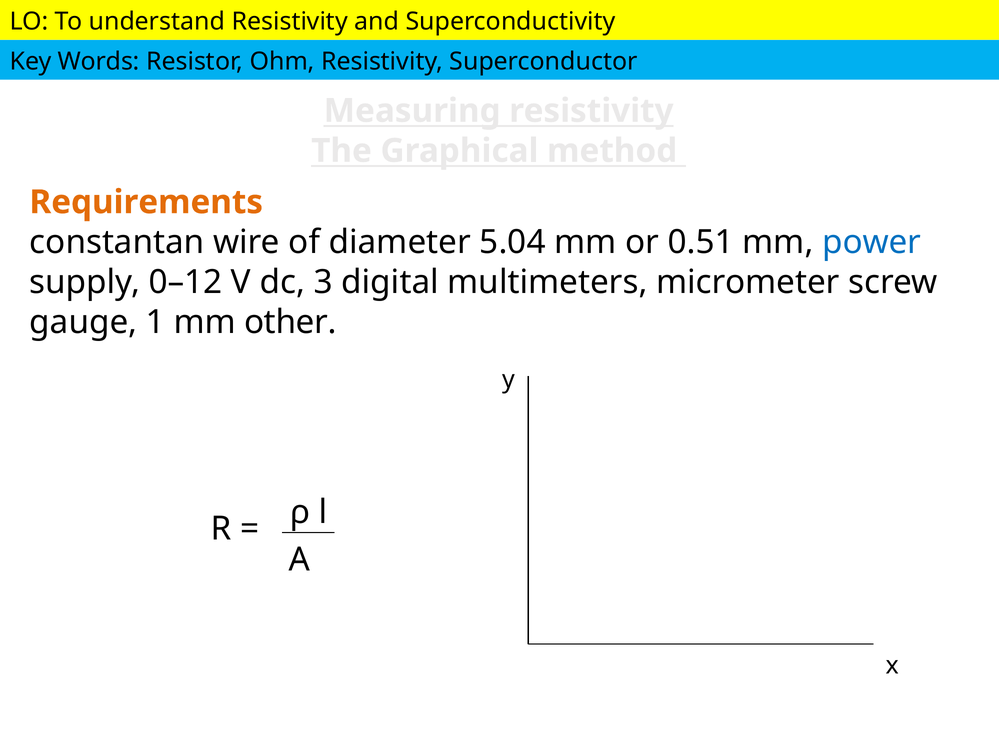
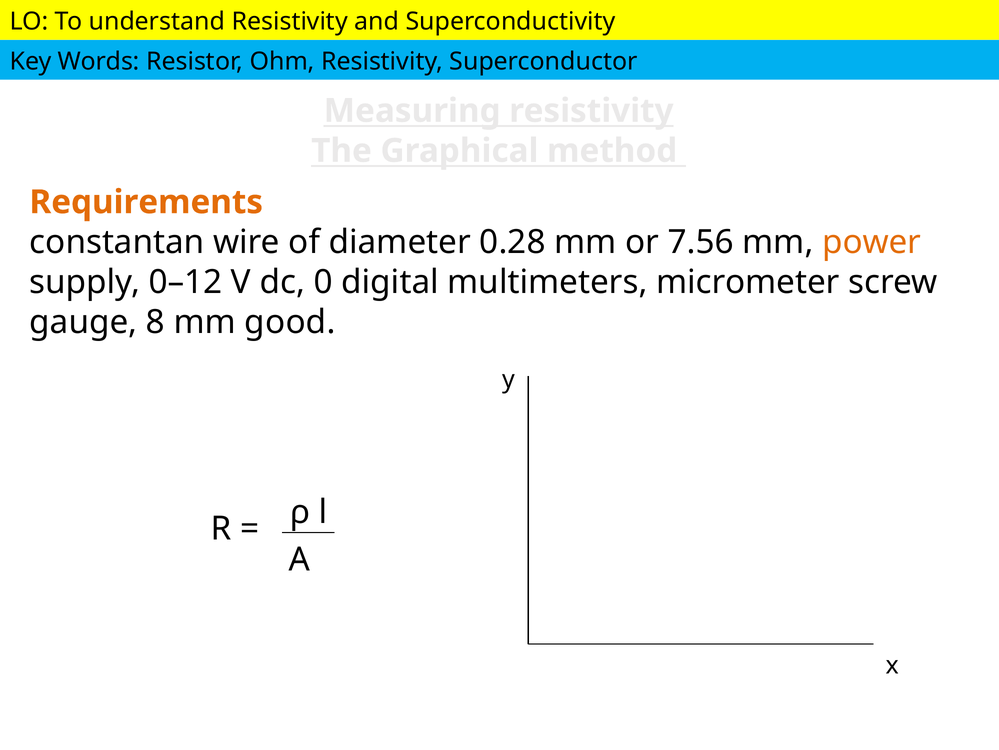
5.04: 5.04 -> 0.28
0.51: 0.51 -> 7.56
power colour: blue -> orange
3: 3 -> 0
1: 1 -> 8
other: other -> good
